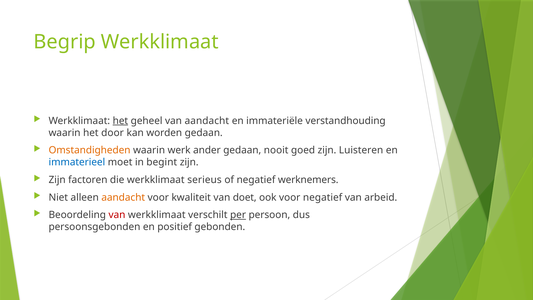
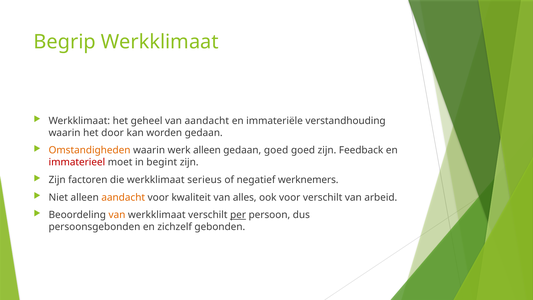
het at (120, 121) underline: present -> none
werk ander: ander -> alleen
gedaan nooit: nooit -> goed
Luisteren: Luisteren -> Feedback
immaterieel colour: blue -> red
doet: doet -> alles
voor negatief: negatief -> verschilt
van at (117, 215) colour: red -> orange
positief: positief -> zichzelf
